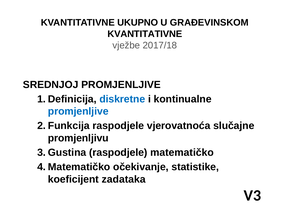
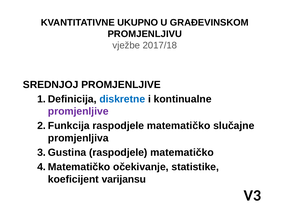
KVANTITATIVNE at (145, 34): KVANTITATIVNE -> PROMJENLJIVU
promjenljive at (78, 111) colour: blue -> purple
vjerovatnoća at (179, 126): vjerovatnoća -> matematičko
promjenljivu: promjenljivu -> promjenljiva
zadataka: zadataka -> varijansu
